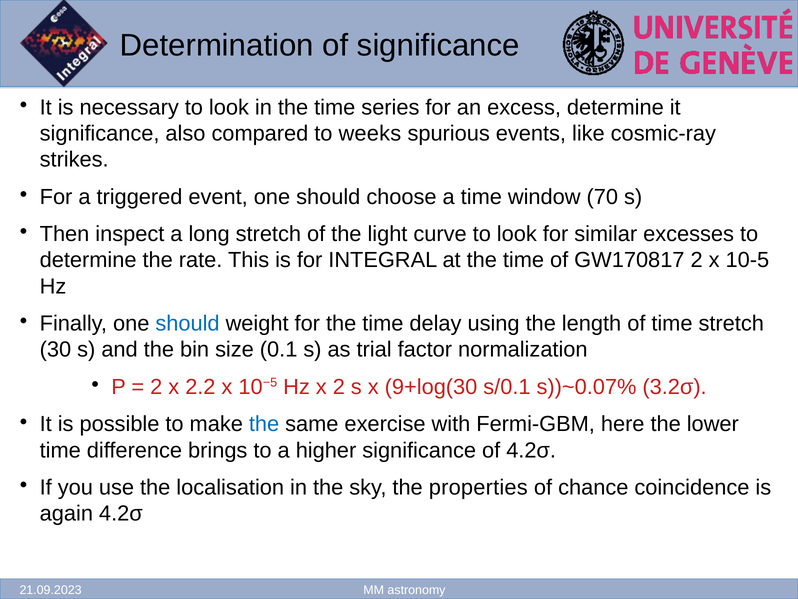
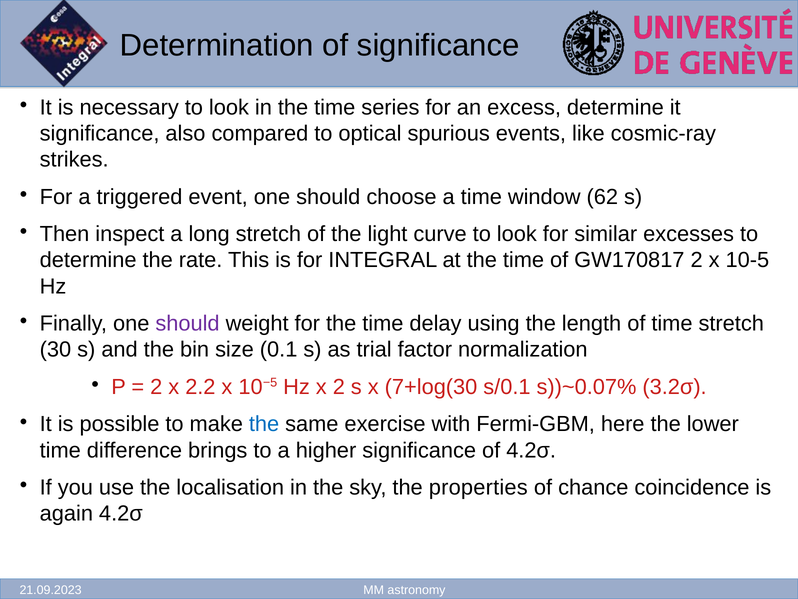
weeks: weeks -> optical
70: 70 -> 62
should at (187, 323) colour: blue -> purple
9+log(30: 9+log(30 -> 7+log(30
